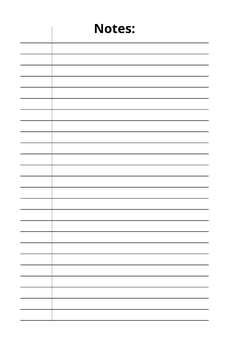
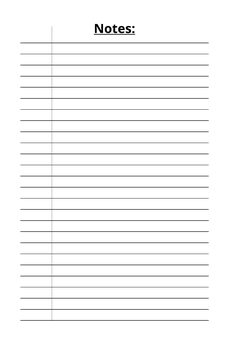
Notes underline: none -> present
